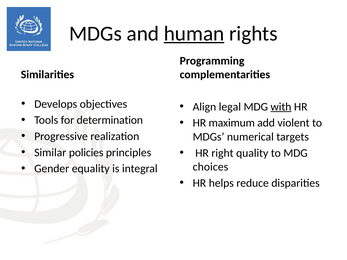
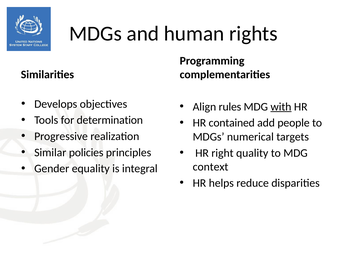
human underline: present -> none
legal: legal -> rules
maximum: maximum -> contained
violent: violent -> people
choices: choices -> context
